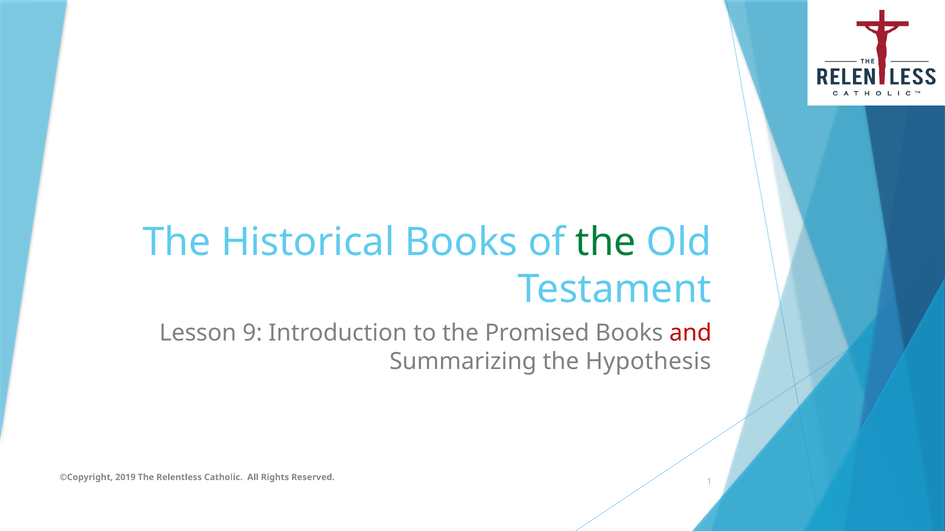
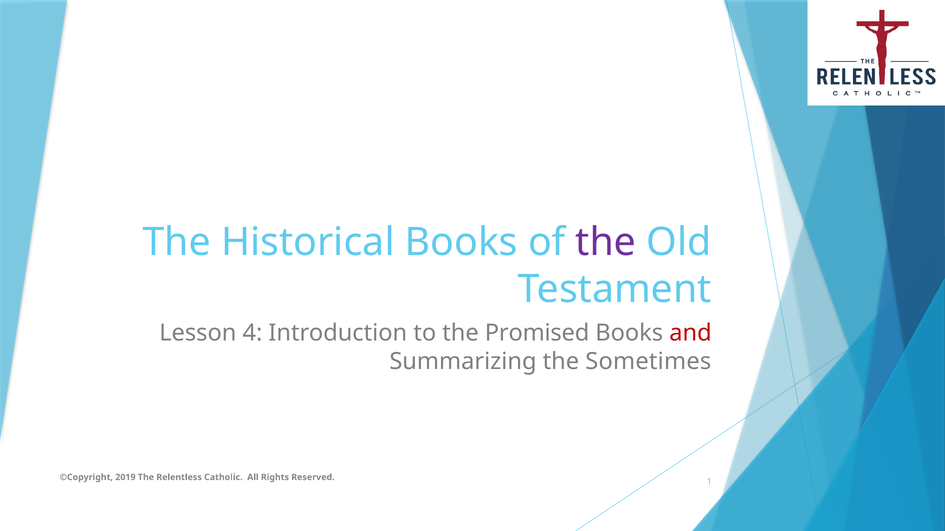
the at (606, 242) colour: green -> purple
9: 9 -> 4
Hypothesis: Hypothesis -> Sometimes
